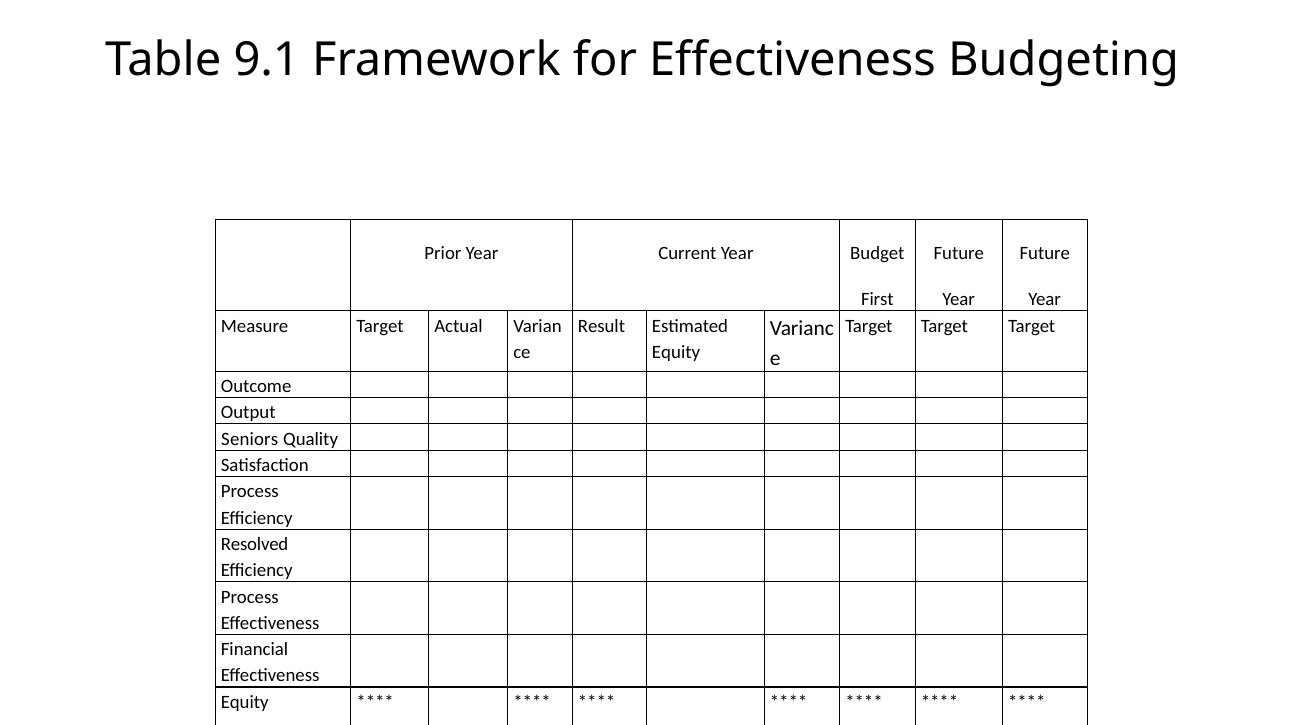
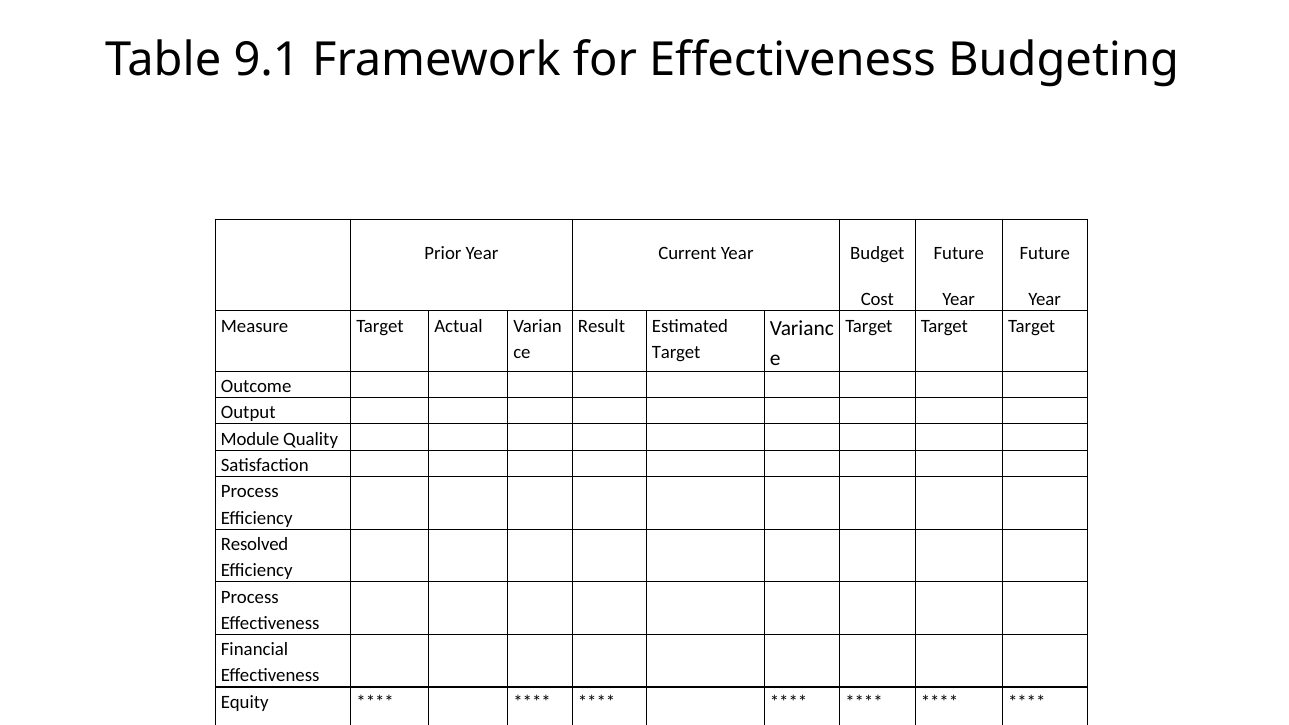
First: First -> Cost
Equity at (676, 352): Equity -> Target
Seniors: Seniors -> Module
